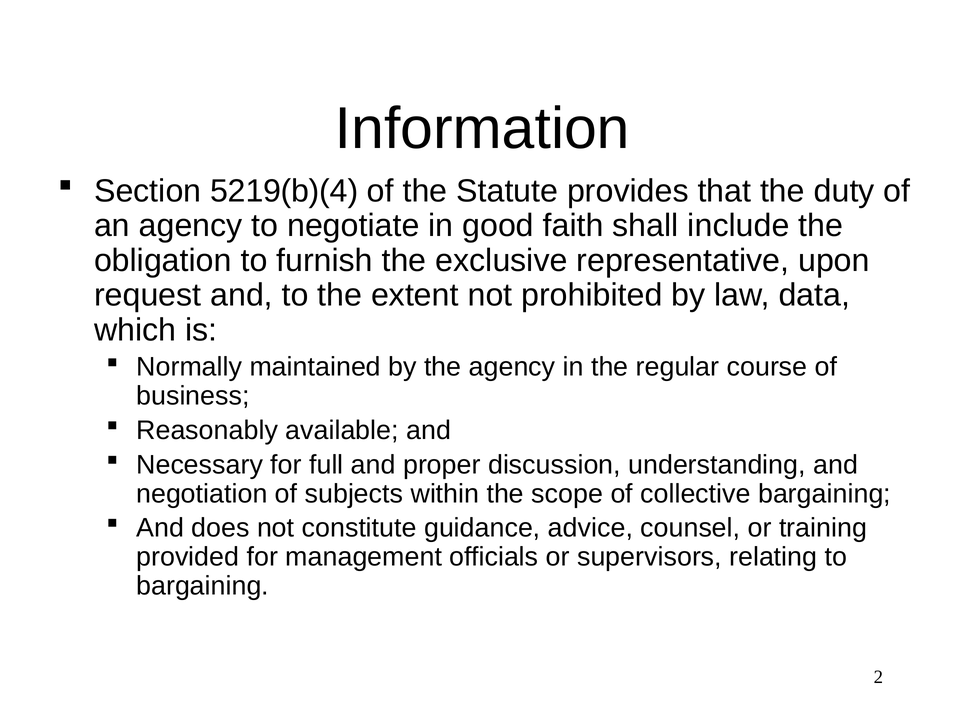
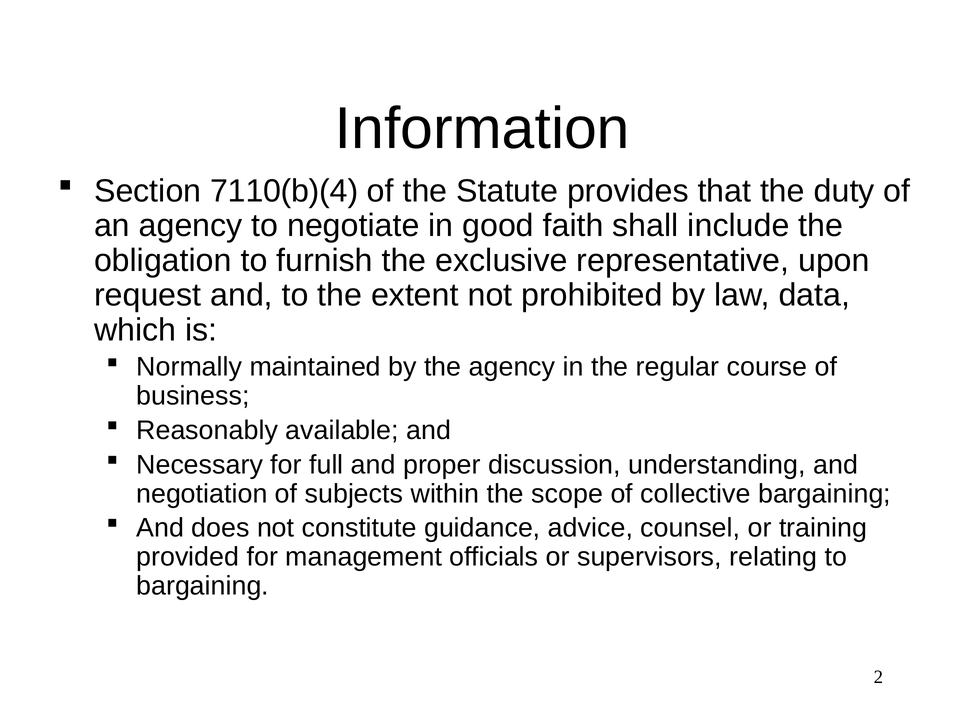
5219(b)(4: 5219(b)(4 -> 7110(b)(4
